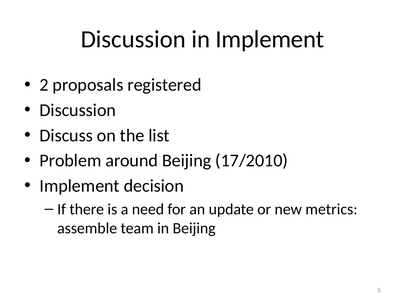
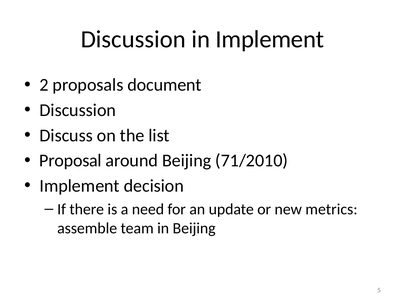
registered: registered -> document
Problem: Problem -> Proposal
17/2010: 17/2010 -> 71/2010
